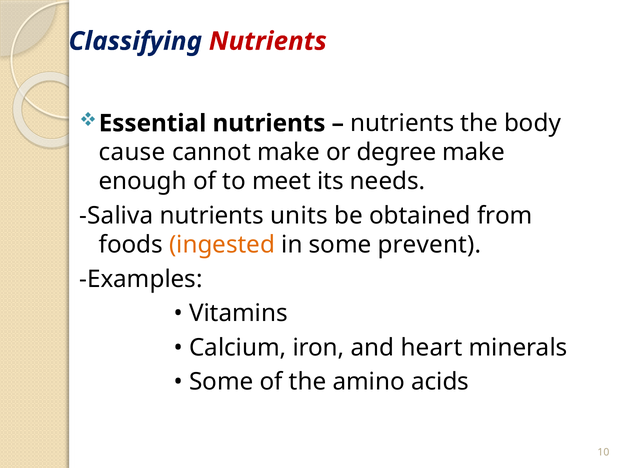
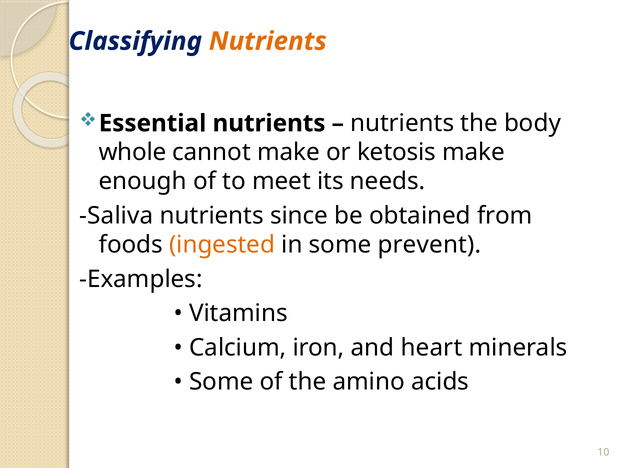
Nutrients at (268, 41) colour: red -> orange
cause: cause -> whole
degree: degree -> ketosis
units: units -> since
